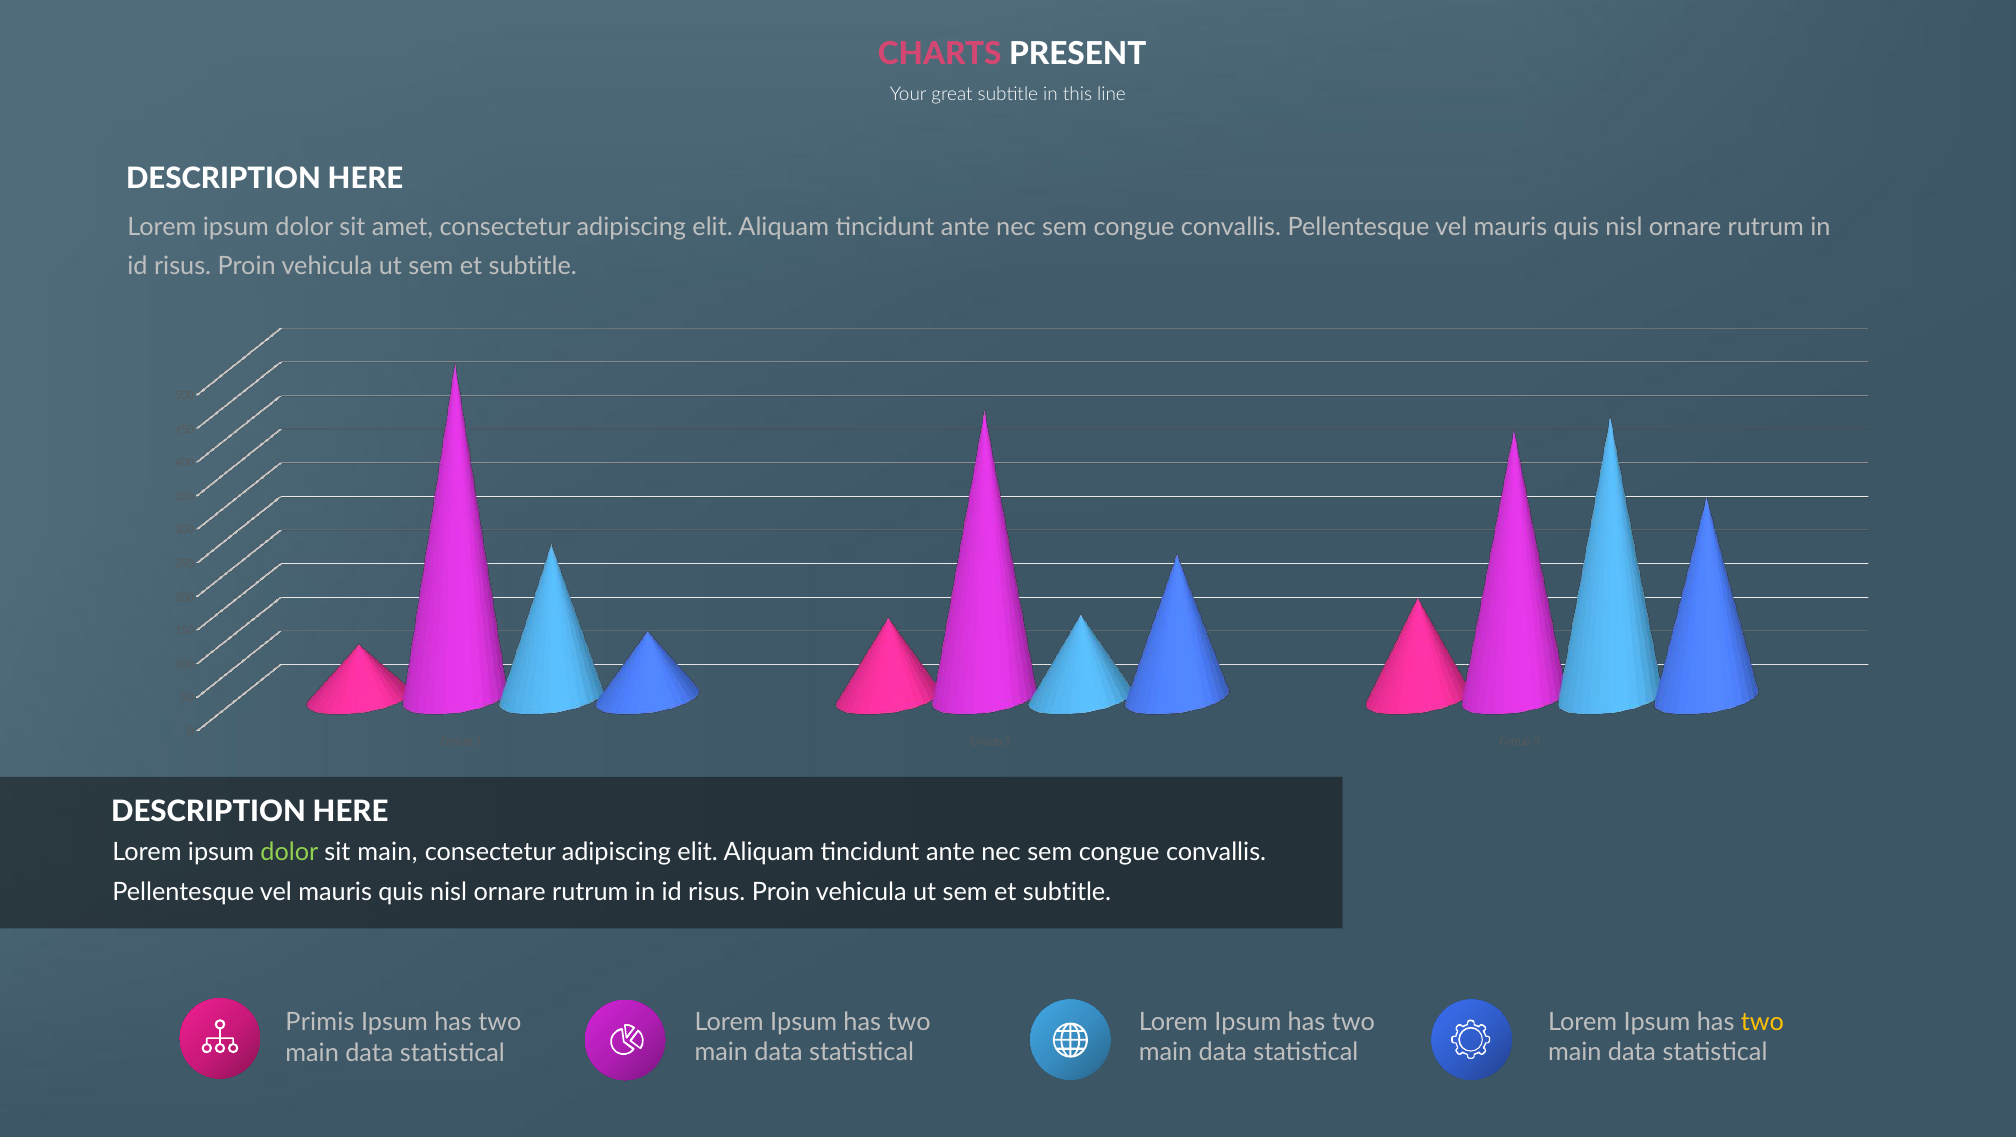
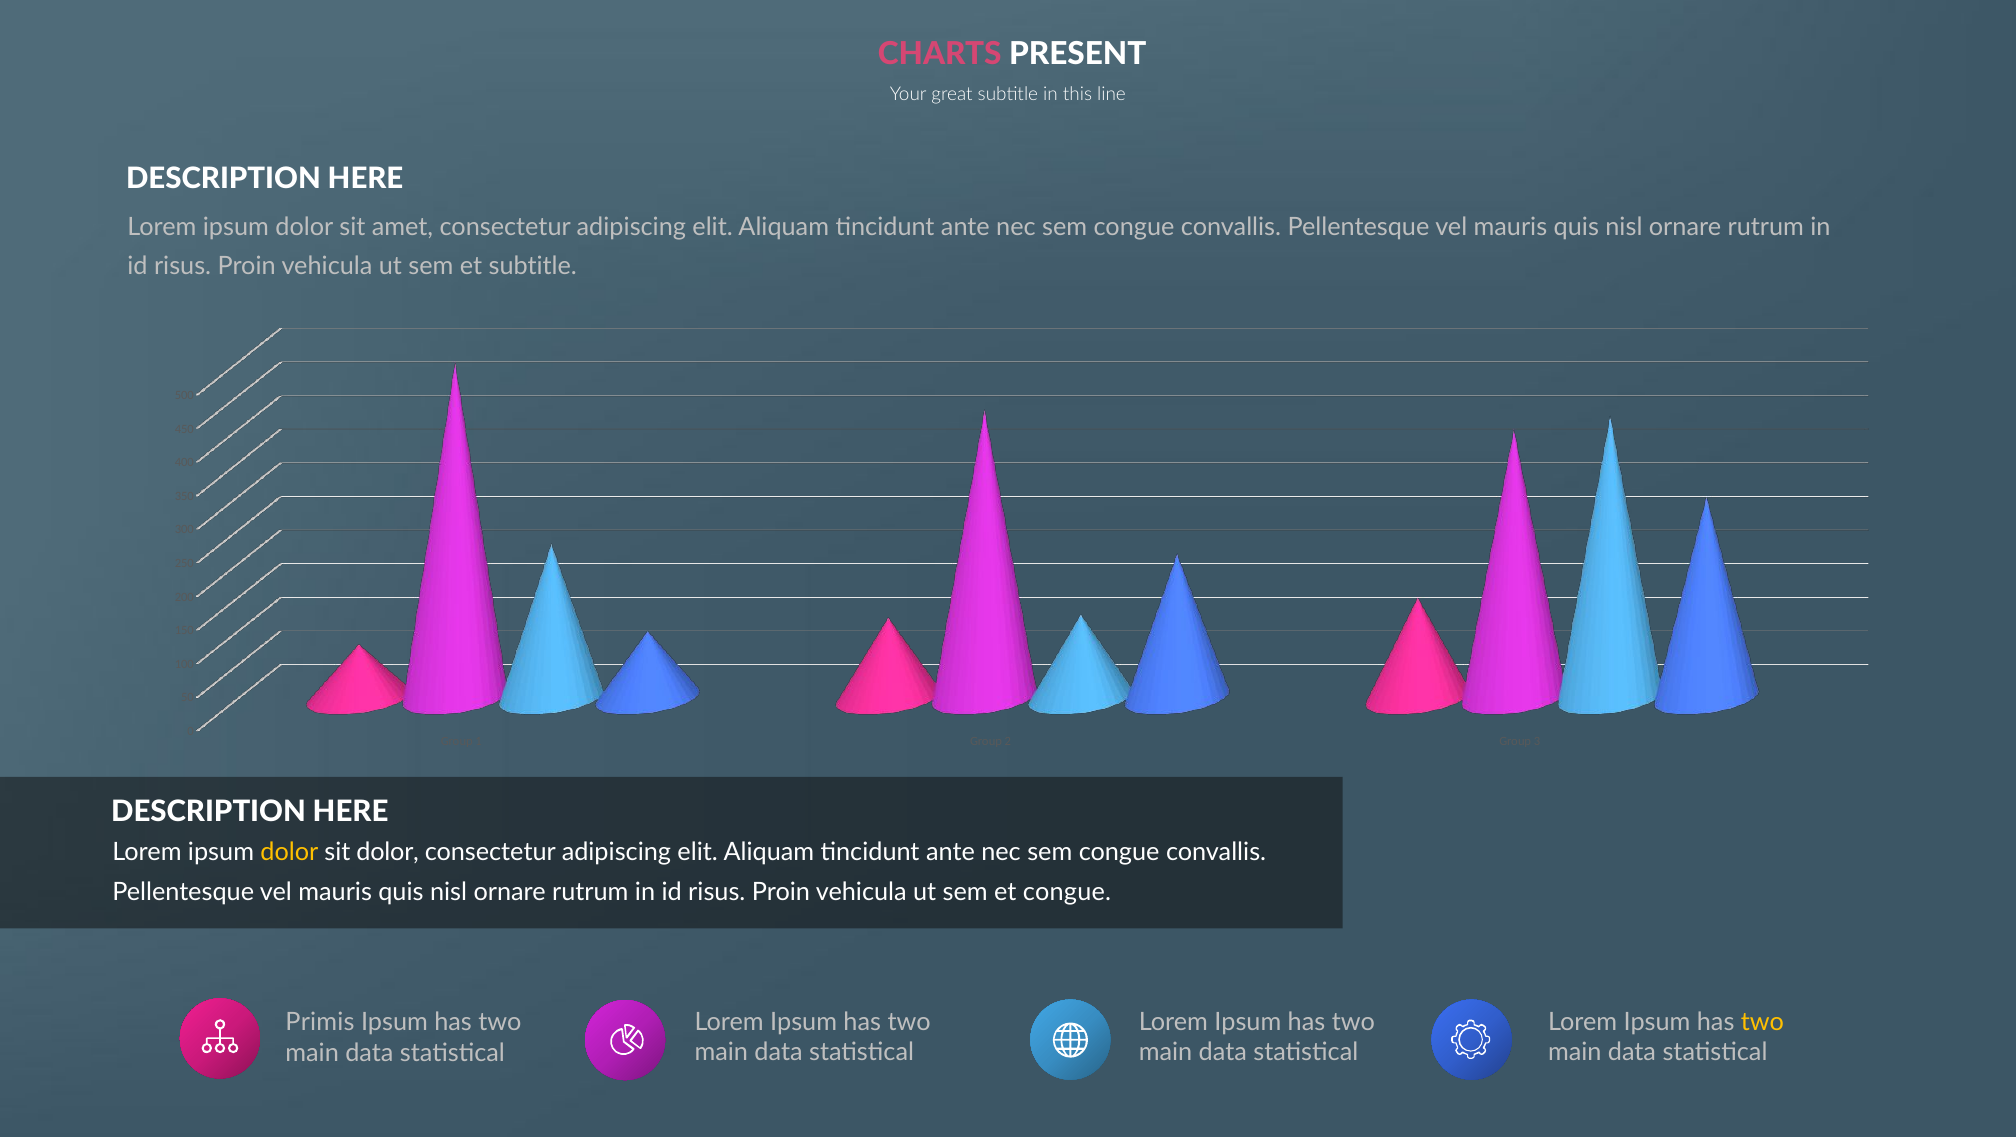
dolor at (289, 852) colour: light green -> yellow
sit main: main -> dolor
subtitle at (1067, 892): subtitle -> congue
